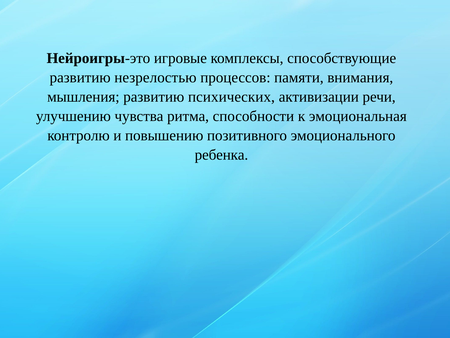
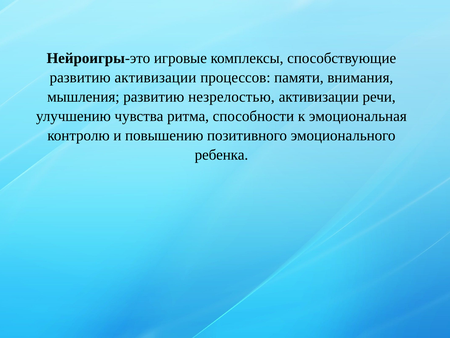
развитию незрелостью: незрелостью -> активизации
психических: психических -> незрелостью
